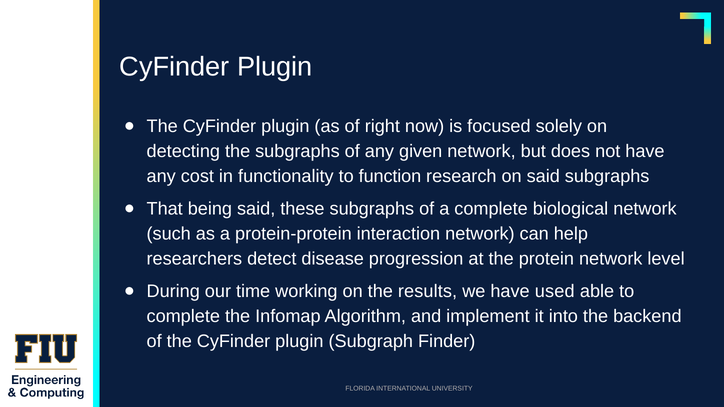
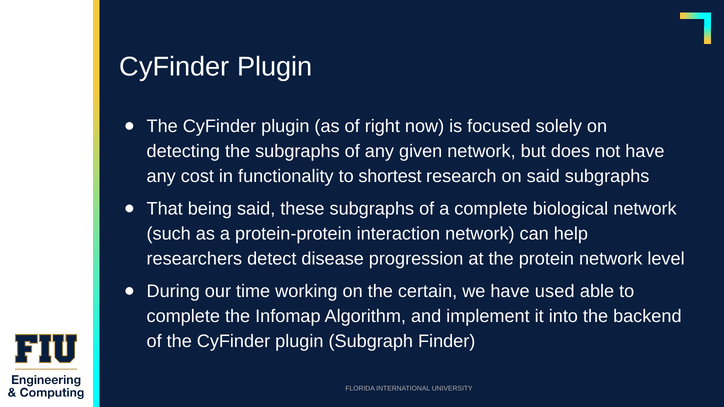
function: function -> shortest
results: results -> certain
